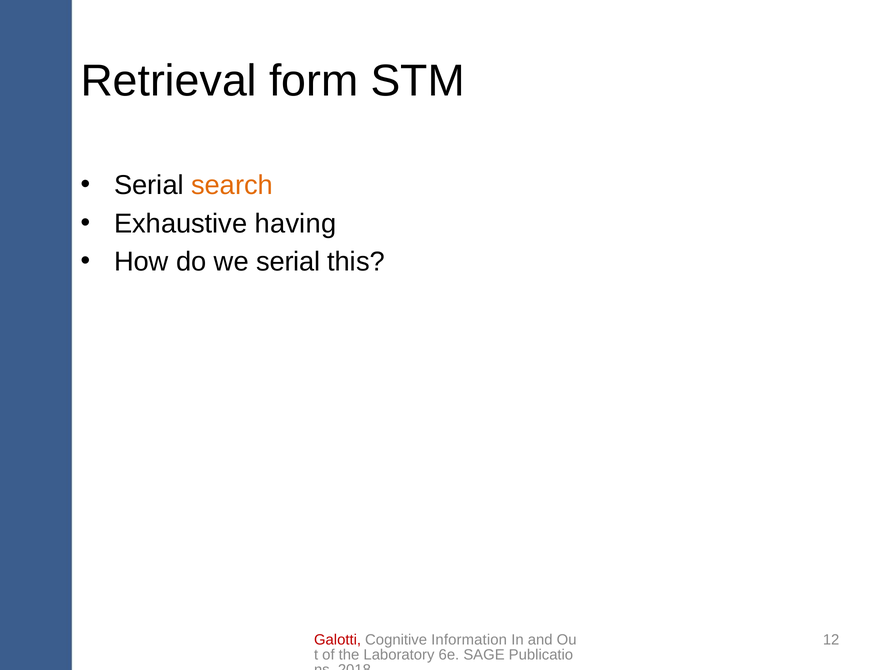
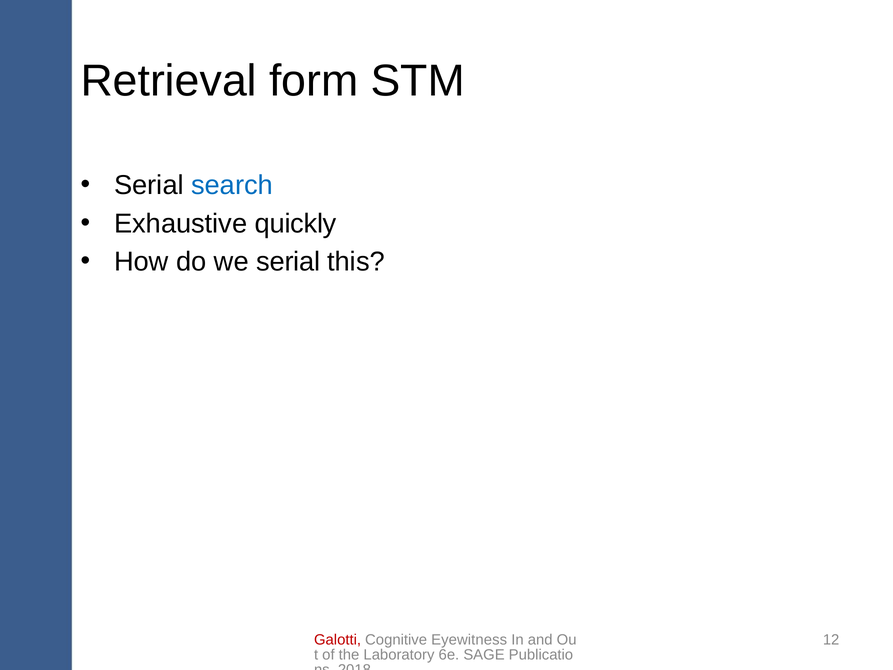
search colour: orange -> blue
having: having -> quickly
Information: Information -> Eyewitness
